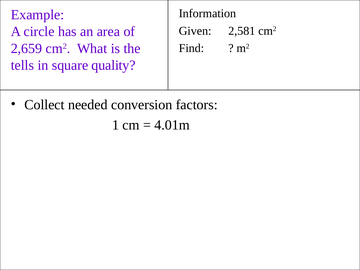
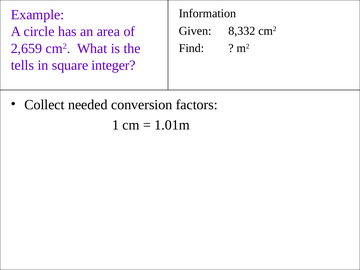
2,581: 2,581 -> 8,332
quality: quality -> integer
4.01m: 4.01m -> 1.01m
